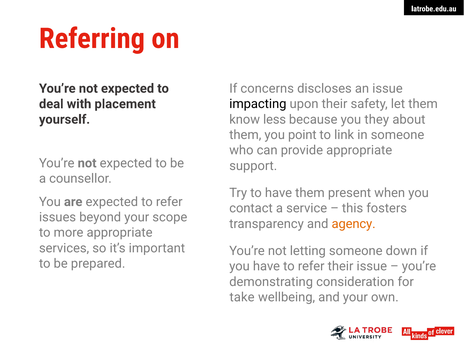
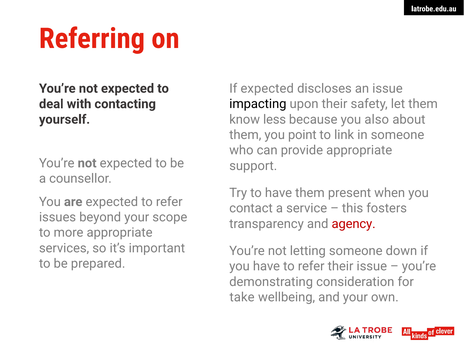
If concerns: concerns -> expected
placement: placement -> contacting
they: they -> also
agency colour: orange -> red
